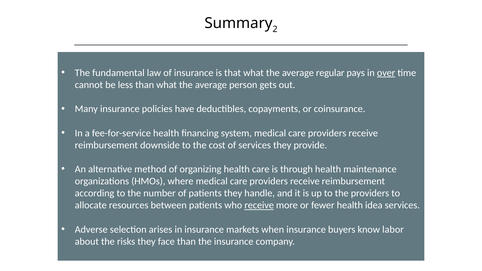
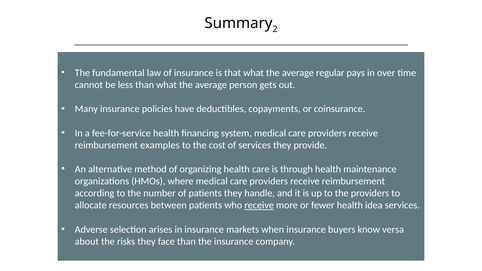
over underline: present -> none
downside: downside -> examples
labor: labor -> versa
